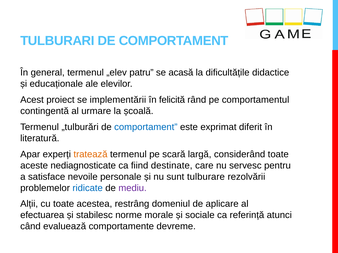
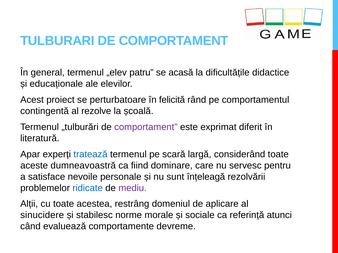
implementării: implementării -> perturbatoare
urmare: urmare -> rezolve
comportament at (146, 127) colour: blue -> purple
tratează colour: orange -> blue
nediagnosticate: nediagnosticate -> dumneavoastră
destinate: destinate -> dominare
tulburare: tulburare -> înțeleagă
efectuarea: efectuarea -> sinucidere
